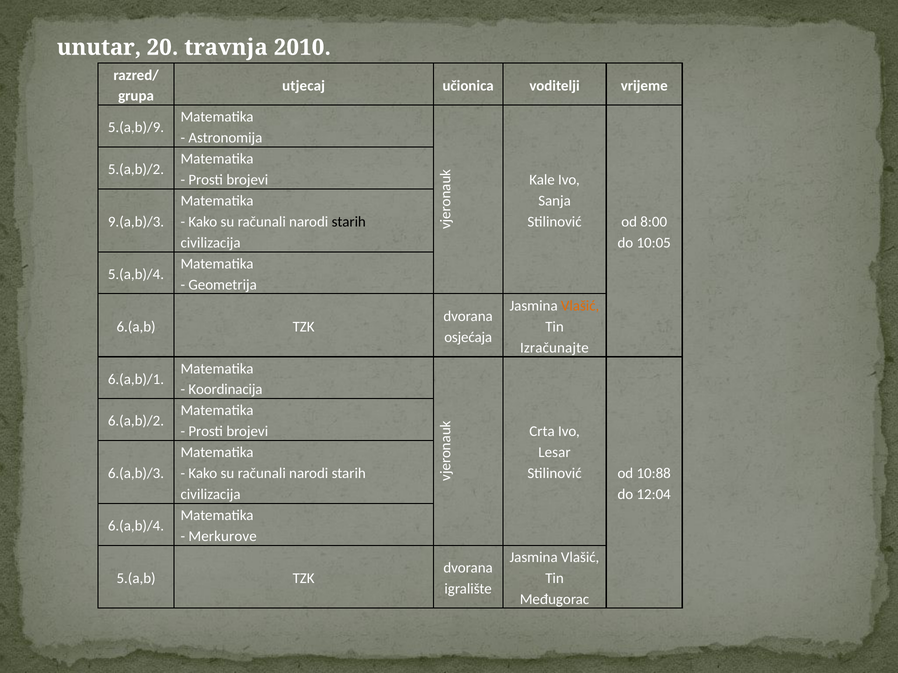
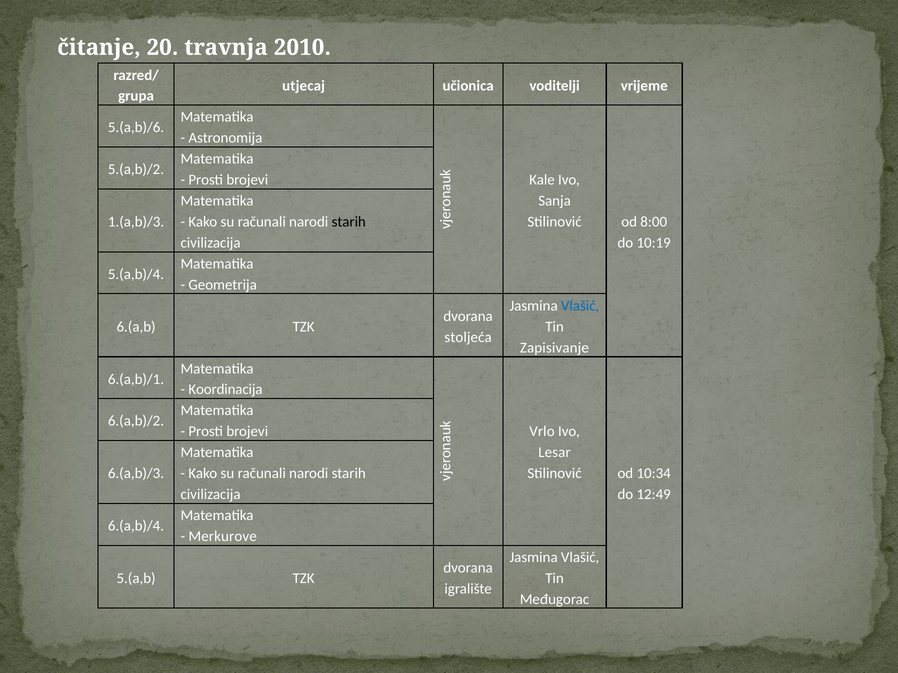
unutar: unutar -> čitanje
5.(a,b)/9: 5.(a,b)/9 -> 5.(a,b)/6
9.(a,b)/3: 9.(a,b)/3 -> 1.(a,b)/3
10:05: 10:05 -> 10:19
Vlašić at (580, 306) colour: orange -> blue
osjećaja: osjećaja -> stoljeća
Izračunajte: Izračunajte -> Zapisivanje
Crta: Crta -> Vrlo
10:88: 10:88 -> 10:34
12:04: 12:04 -> 12:49
